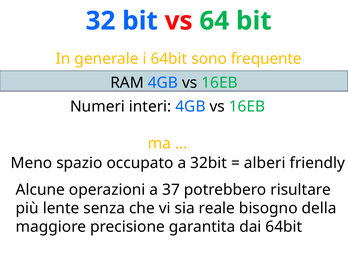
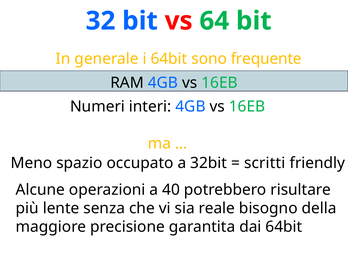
alberi: alberi -> scritti
37: 37 -> 40
